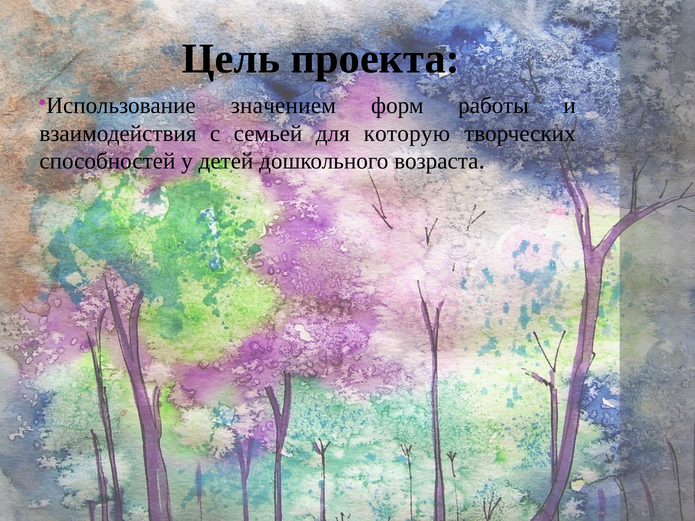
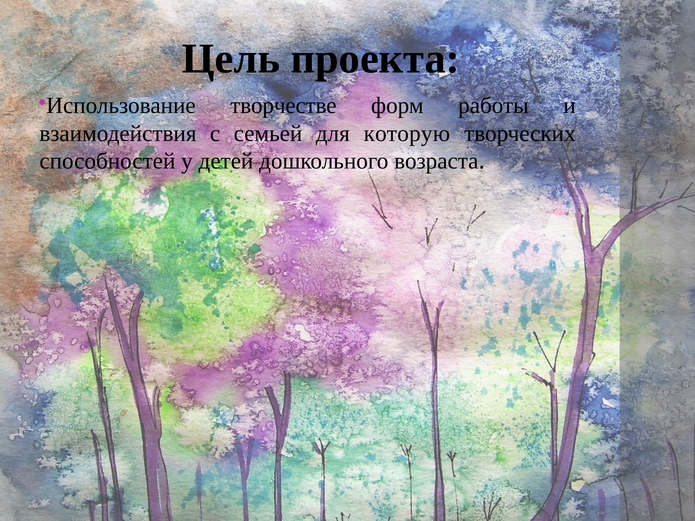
значением: значением -> творчестве
